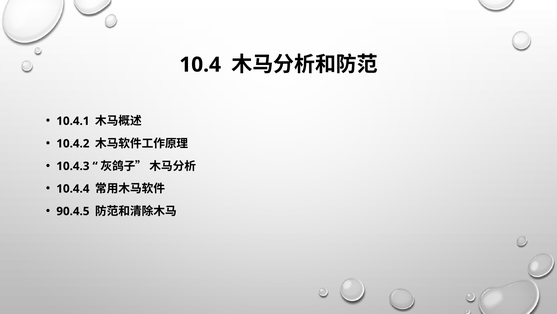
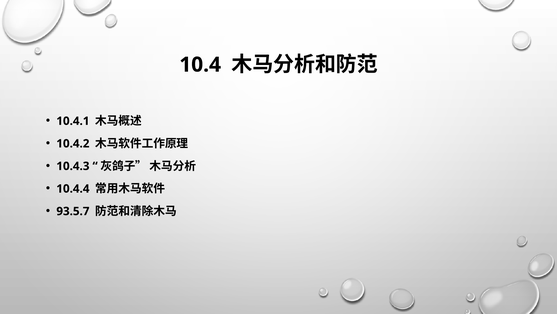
90.4.5: 90.4.5 -> 93.5.7
